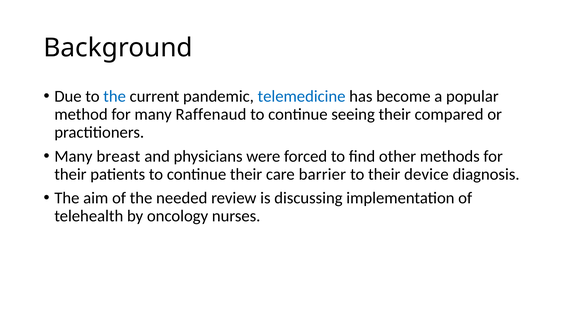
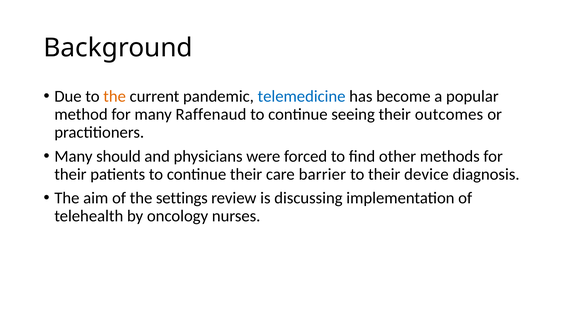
the at (115, 97) colour: blue -> orange
compared: compared -> outcomes
breast: breast -> should
needed: needed -> settings
